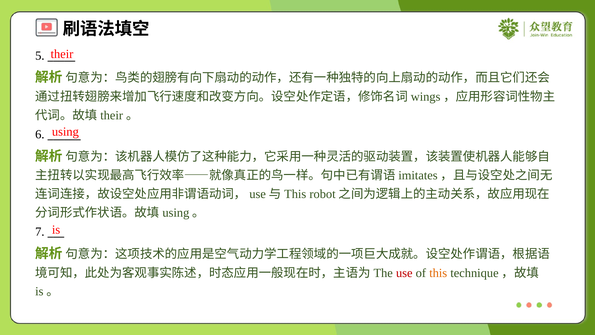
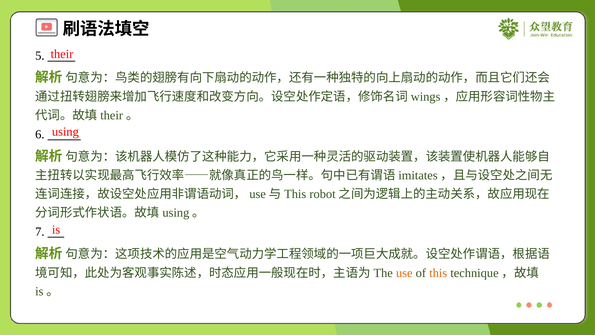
use colour: red -> orange
